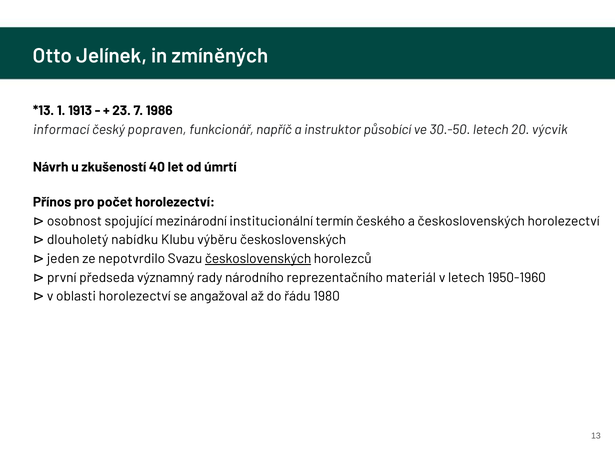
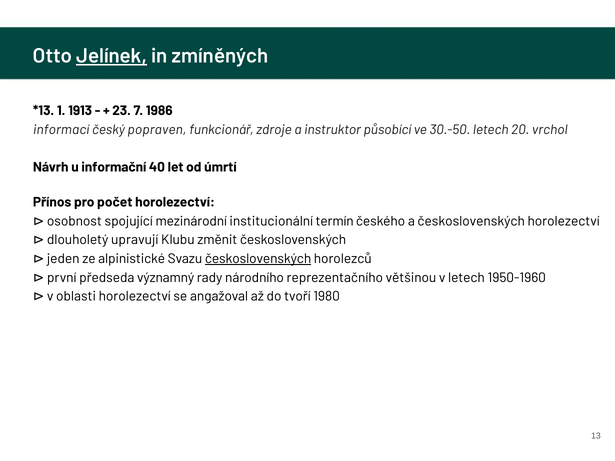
Jelínek underline: none -> present
napříč: napříč -> zdroje
výcvik: výcvik -> vrchol
zkušeností: zkušeností -> informační
nabídku: nabídku -> upravují
výběru: výběru -> změnit
nepotvrdilo: nepotvrdilo -> alpinistické
materiál: materiál -> většinou
řádu: řádu -> tvoří
